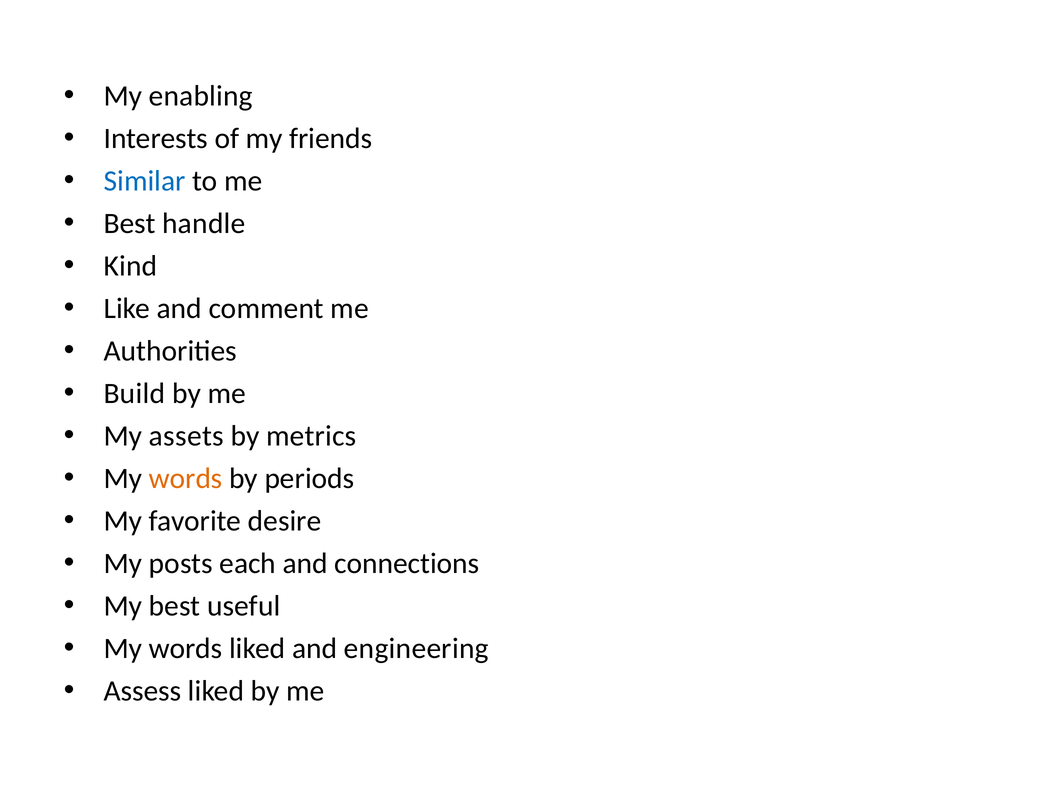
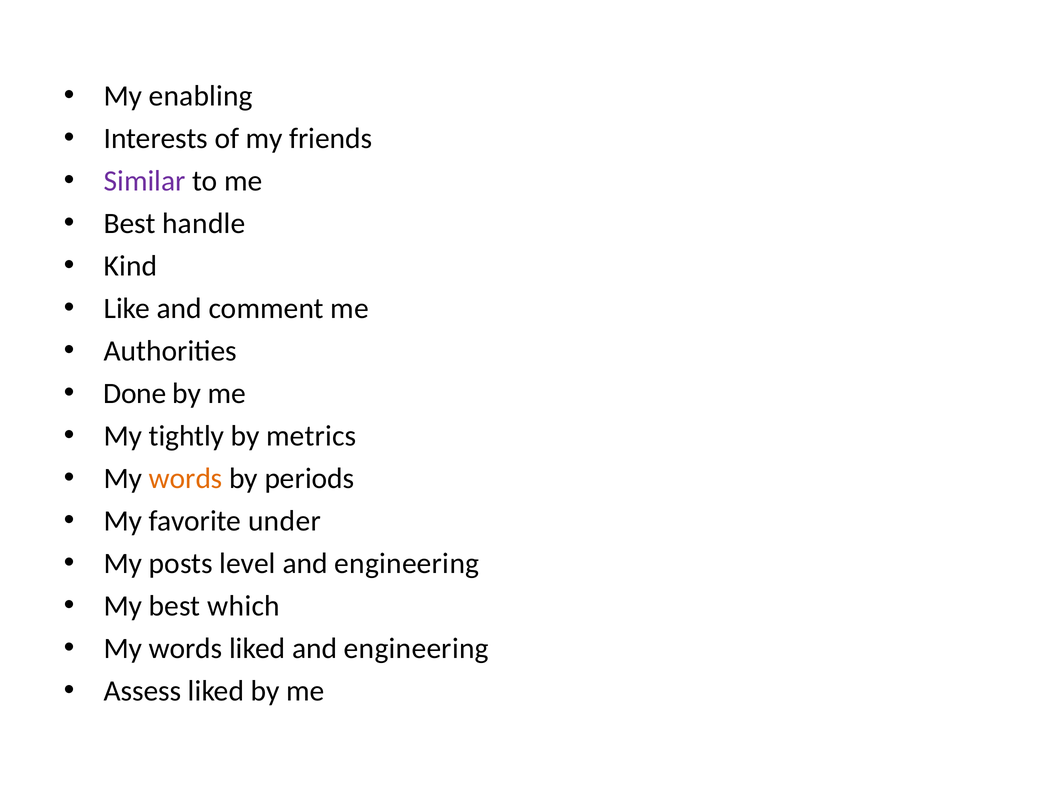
Similar colour: blue -> purple
Build: Build -> Done
assets: assets -> tightly
desire: desire -> under
each: each -> level
connections at (407, 564): connections -> engineering
useful: useful -> which
